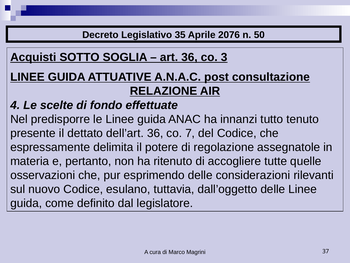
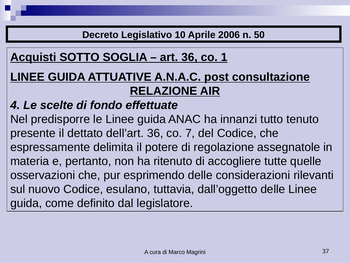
35: 35 -> 10
2076: 2076 -> 2006
3: 3 -> 1
